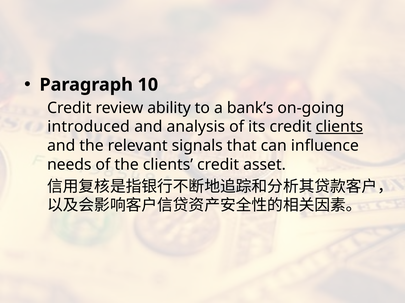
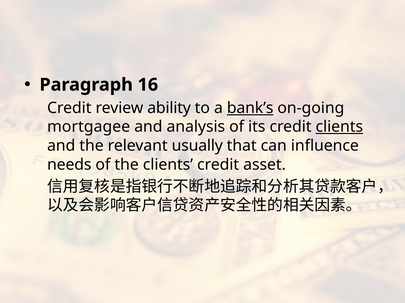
10: 10 -> 16
bank’s underline: none -> present
introduced: introduced -> mortgagee
signals: signals -> usually
